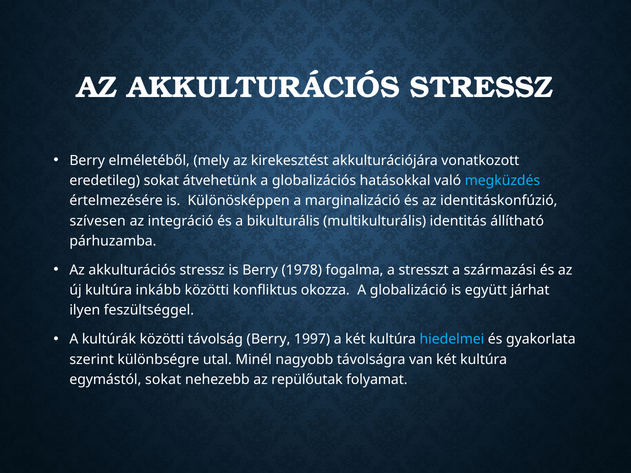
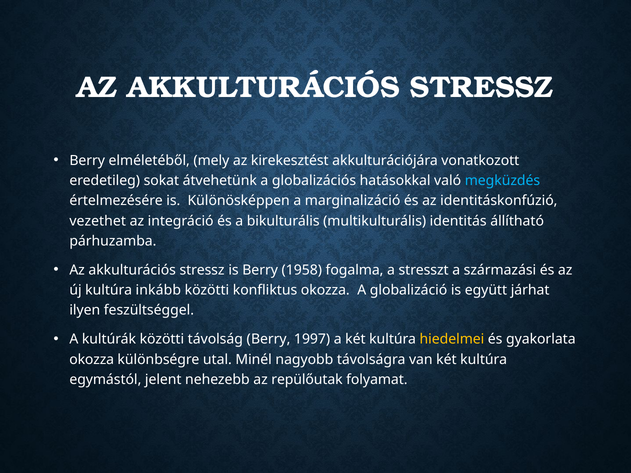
szívesen: szívesen -> vezethet
1978: 1978 -> 1958
hiedelmei colour: light blue -> yellow
szerint at (92, 360): szerint -> okozza
egymástól sokat: sokat -> jelent
